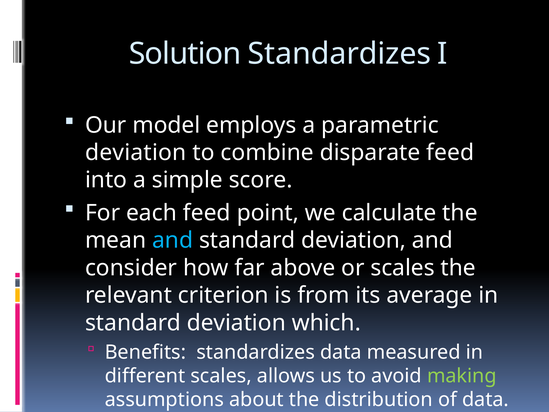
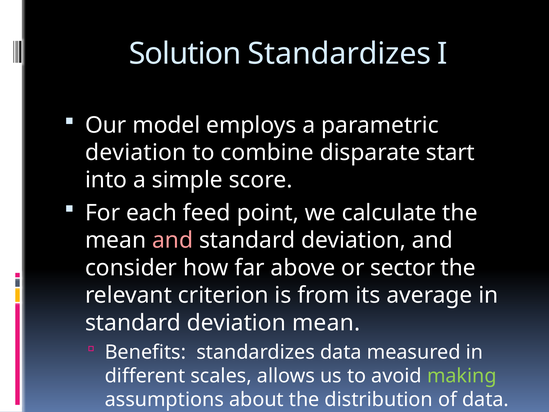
disparate feed: feed -> start
and at (173, 240) colour: light blue -> pink
or scales: scales -> sector
deviation which: which -> mean
